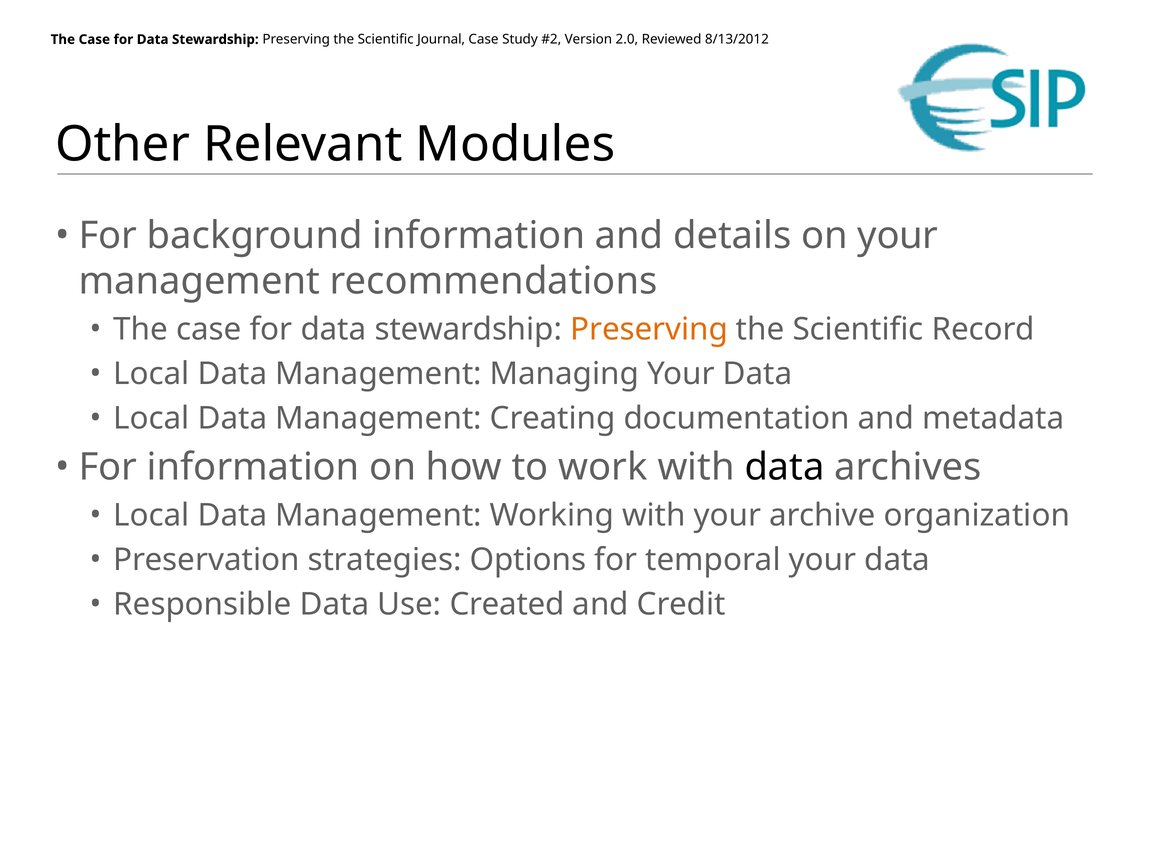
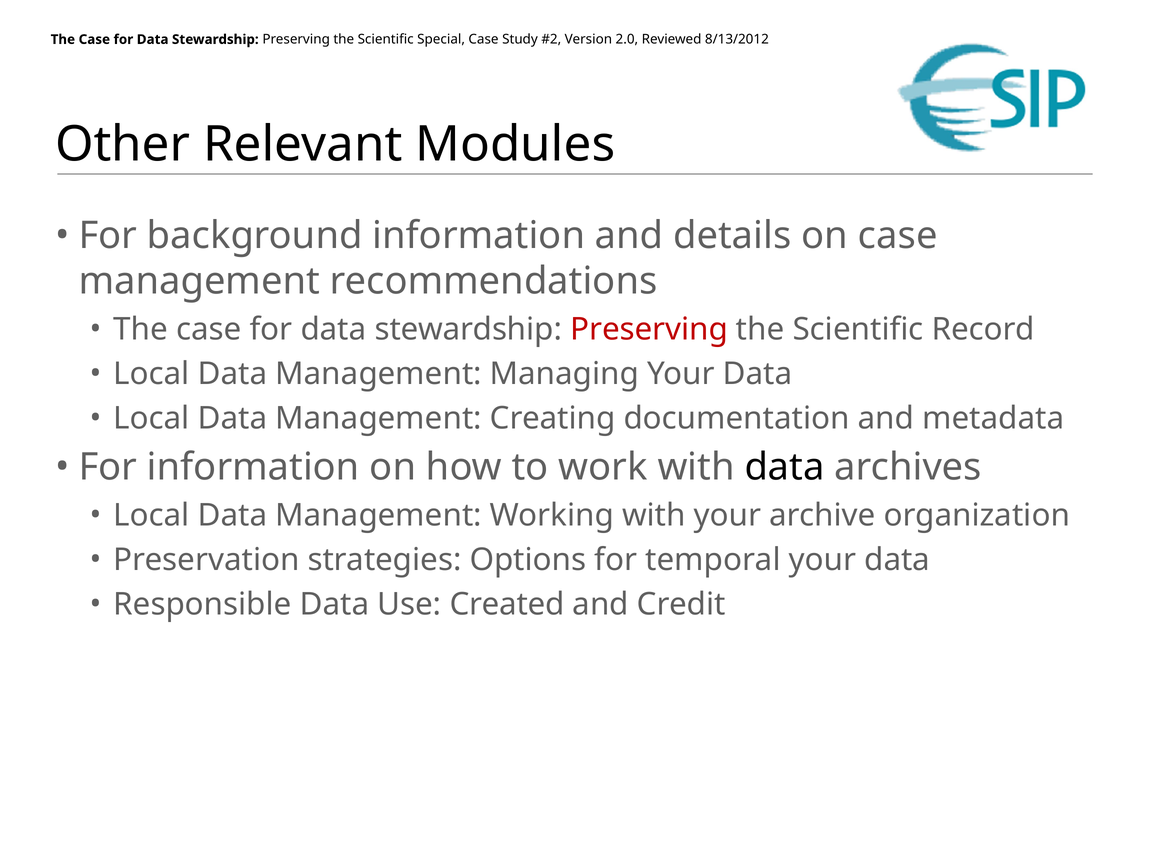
Journal: Journal -> Special
on your: your -> case
Preserving at (649, 329) colour: orange -> red
